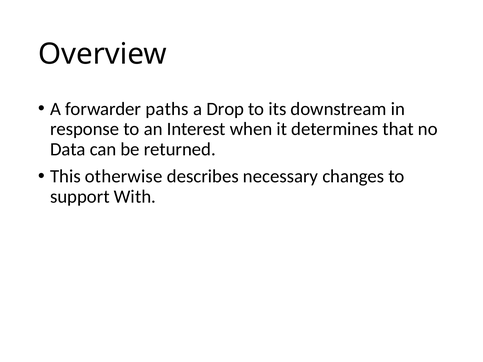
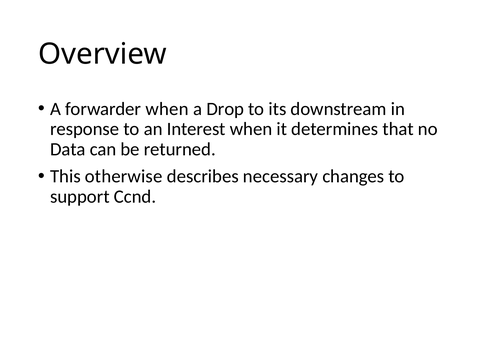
forwarder paths: paths -> when
With: With -> Ccnd
